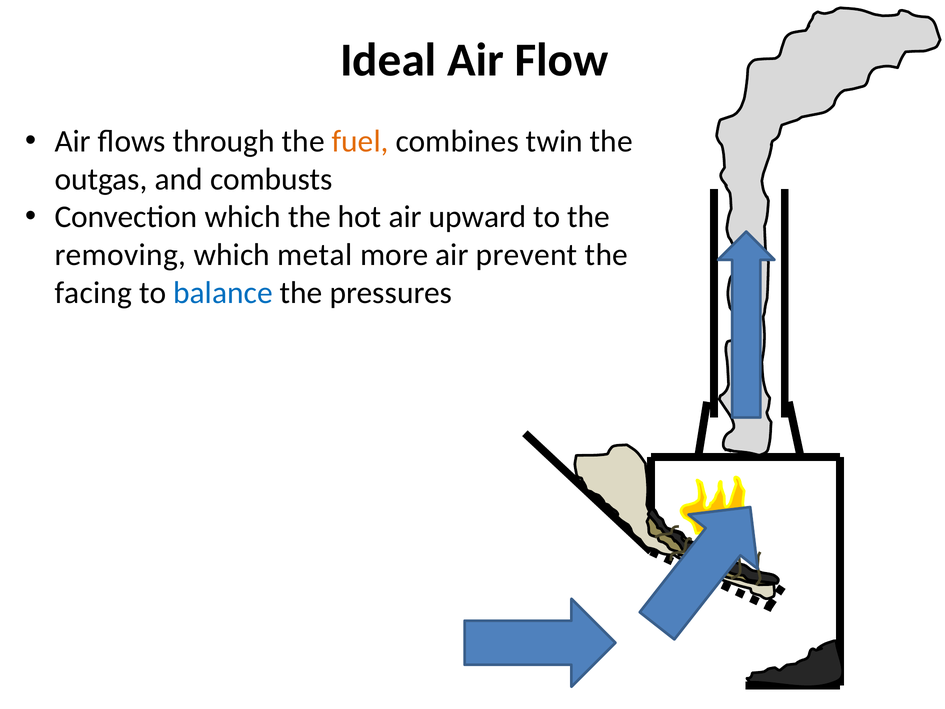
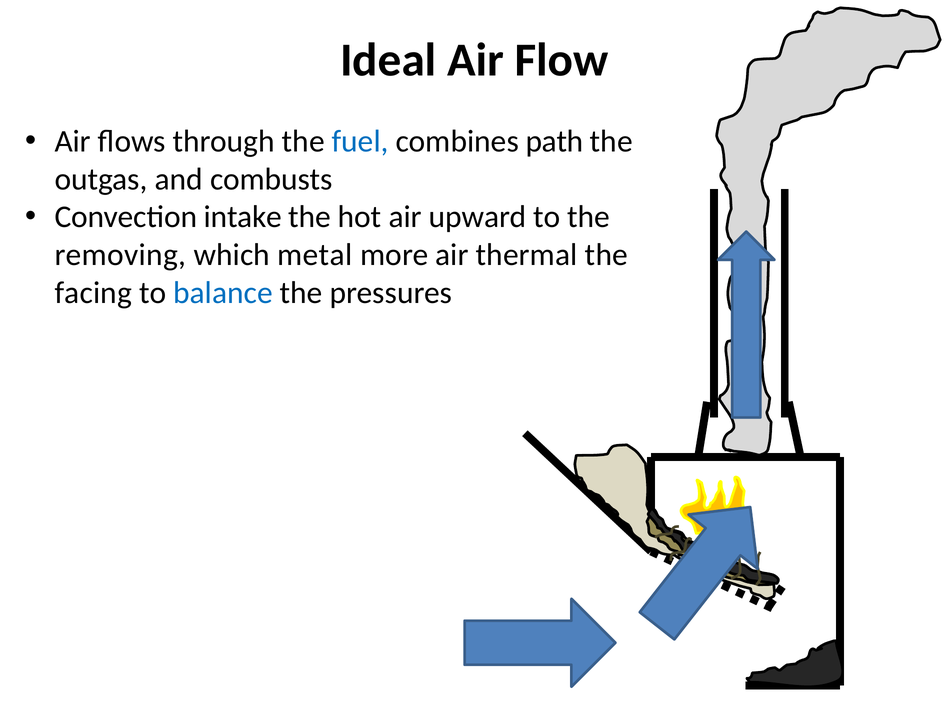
fuel colour: orange -> blue
twin: twin -> path
Convection which: which -> intake
prevent: prevent -> thermal
